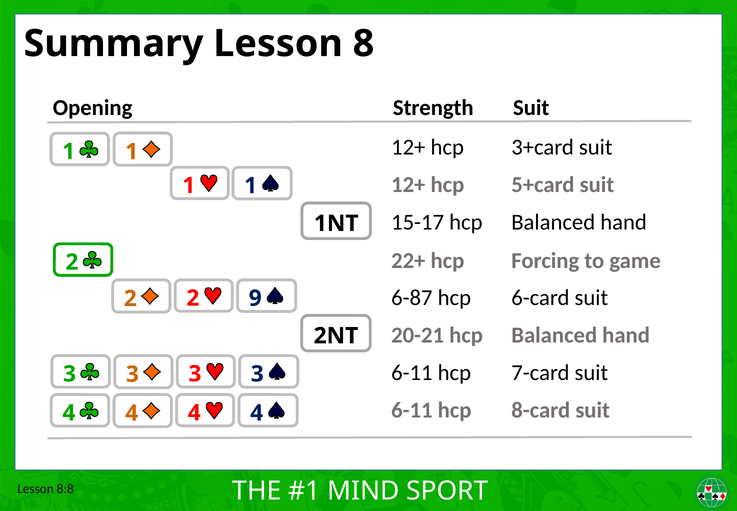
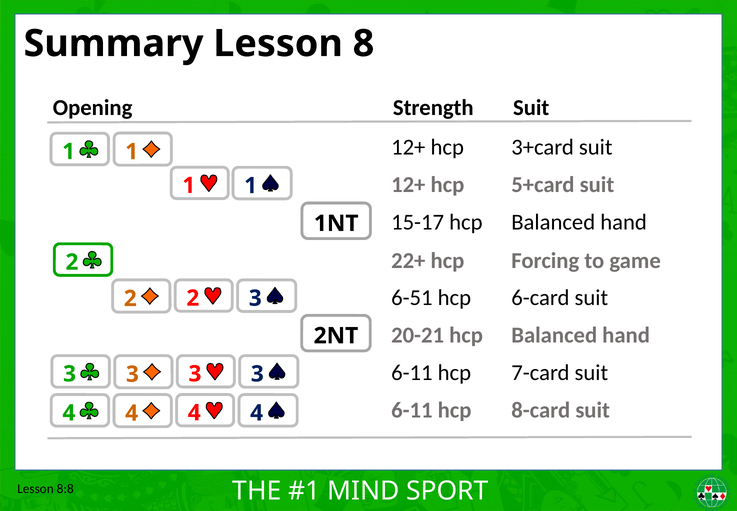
6-87: 6-87 -> 6-51
2 9: 9 -> 3
